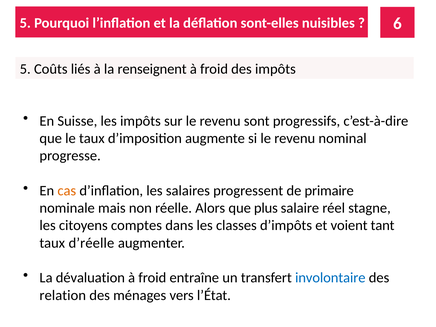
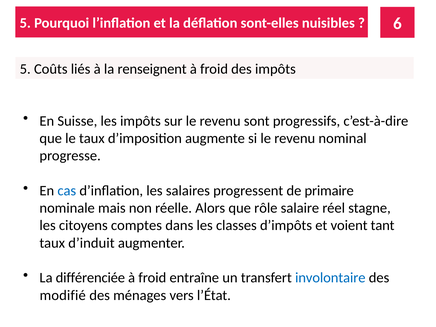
cas colour: orange -> blue
plus: plus -> rôle
d’réelle: d’réelle -> d’induit
dévaluation: dévaluation -> différenciée
relation: relation -> modifié
